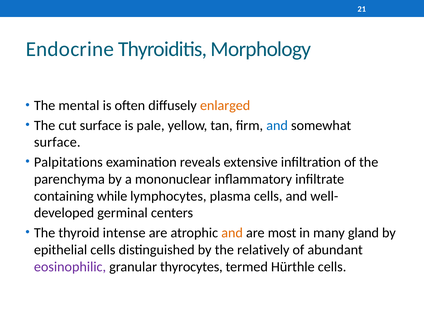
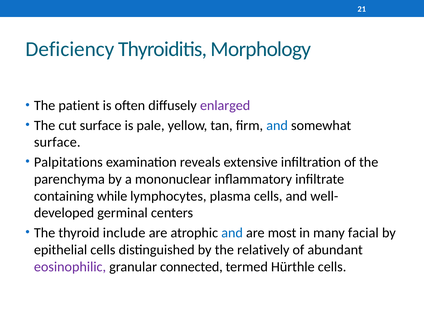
Endocrine: Endocrine -> Deficiency
mental: mental -> patient
enlarged colour: orange -> purple
intense: intense -> include
and at (232, 233) colour: orange -> blue
gland: gland -> facial
thyrocytes: thyrocytes -> connected
